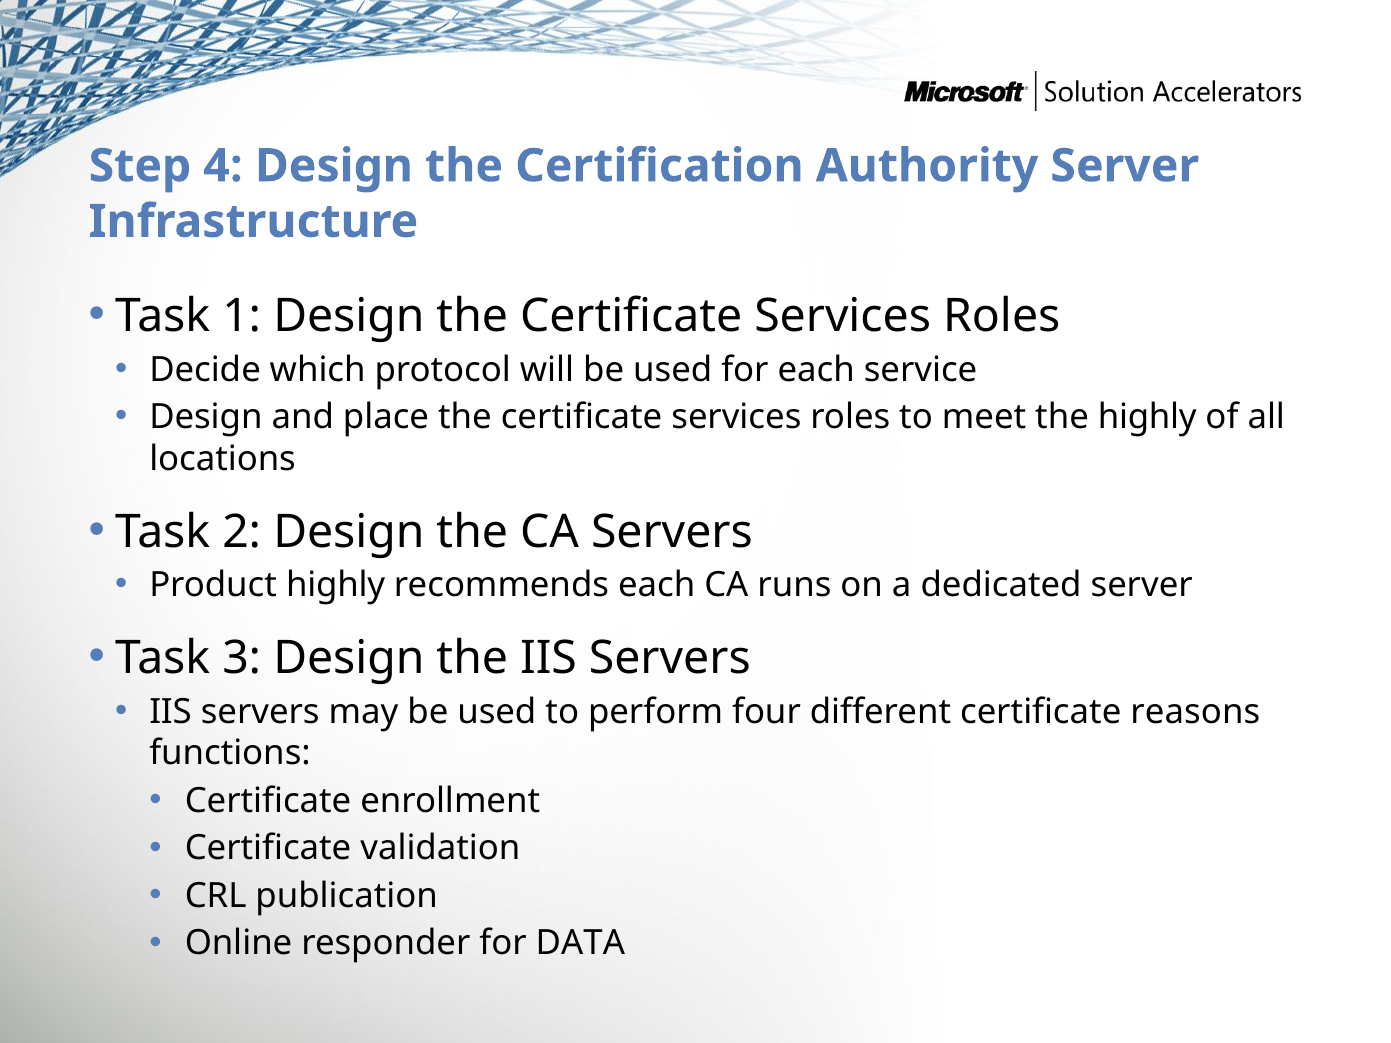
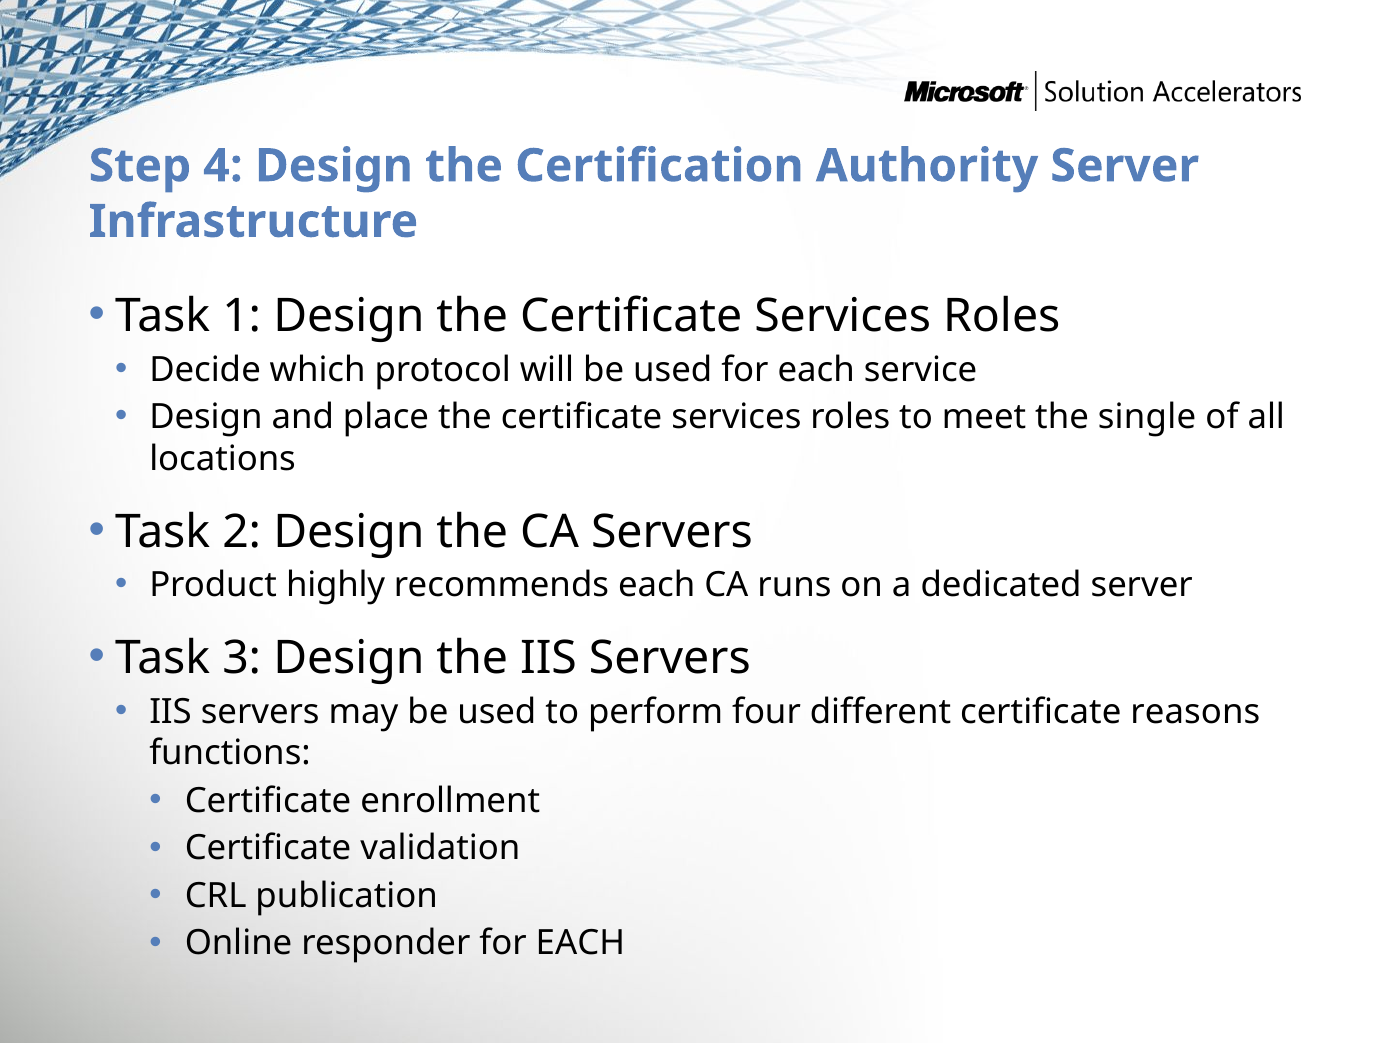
the highly: highly -> single
responder for DATA: DATA -> EACH
